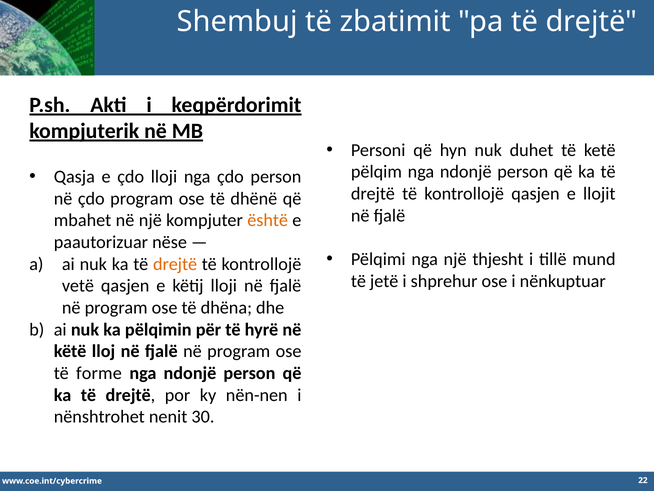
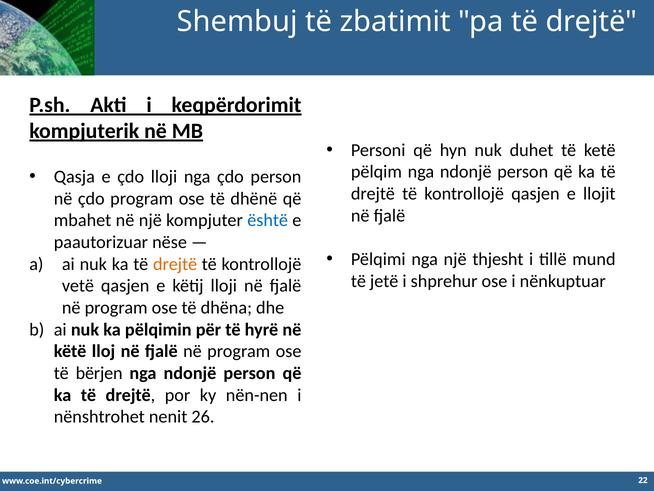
është colour: orange -> blue
forme: forme -> bërjen
30: 30 -> 26
